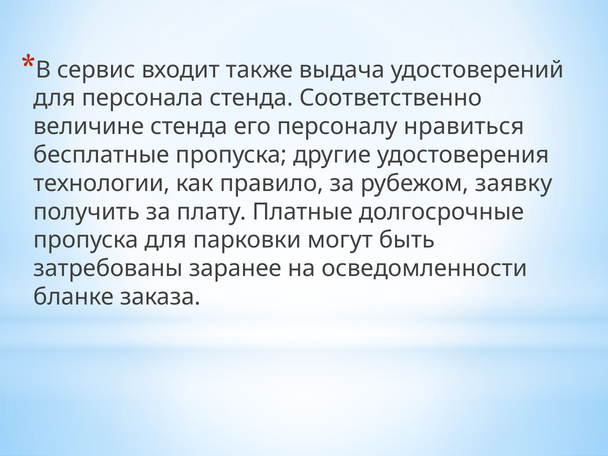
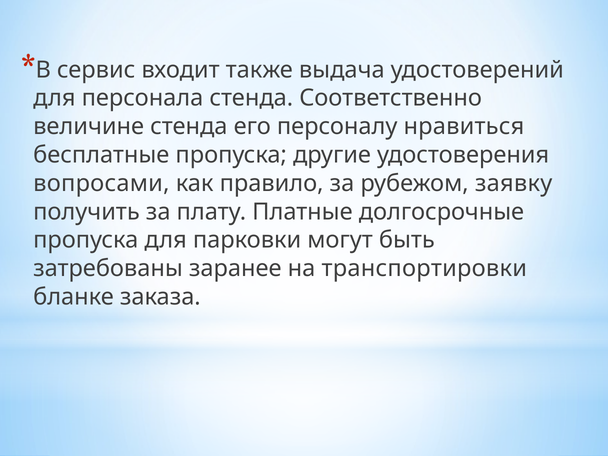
технологии: технологии -> вопросами
осведомленности: осведомленности -> транспортировки
